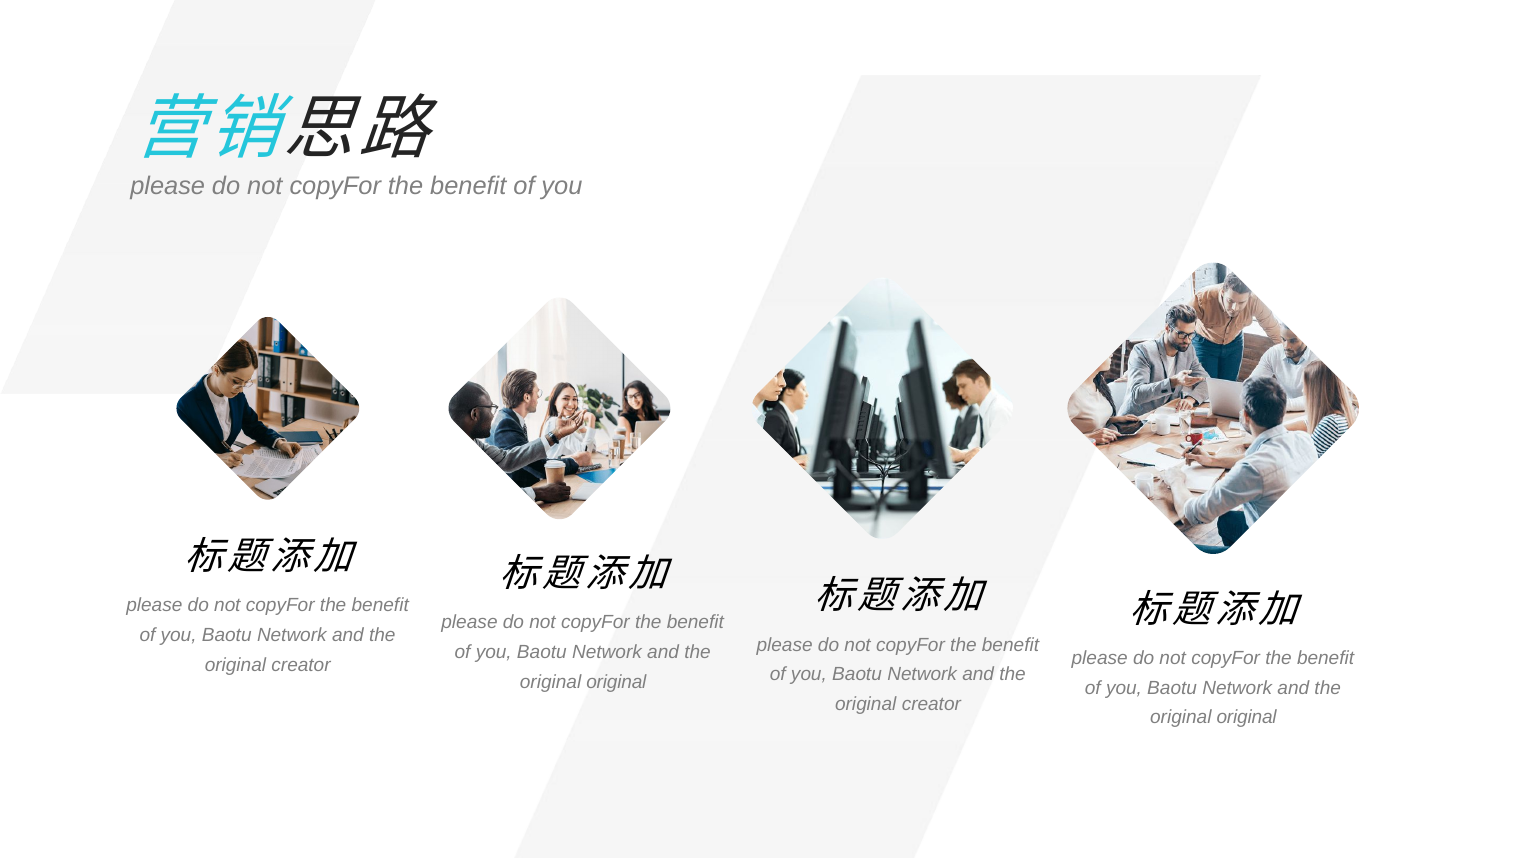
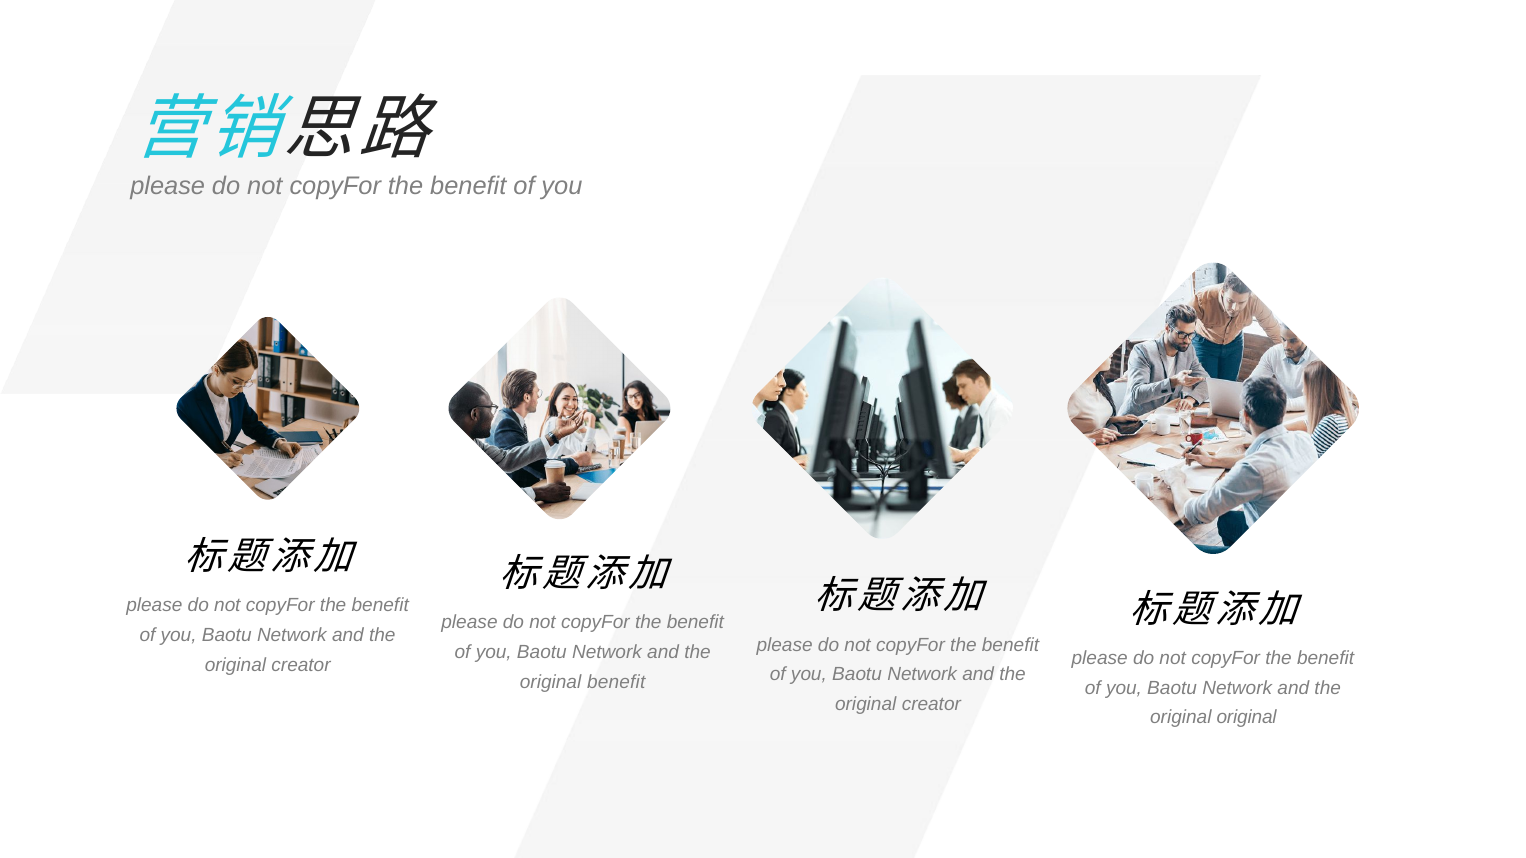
original at (616, 682): original -> benefit
